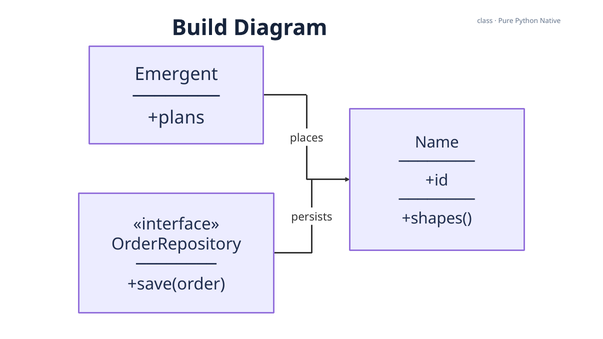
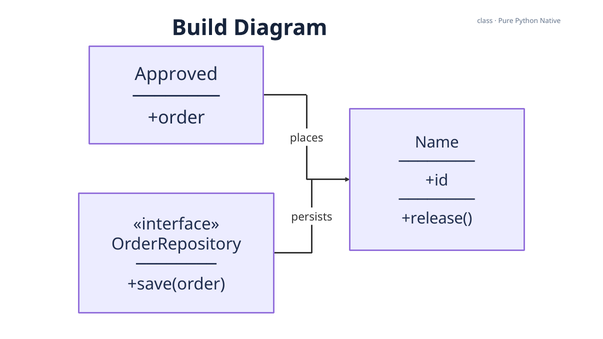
Emergent: Emergent -> Approved
+plans: +plans -> +order
+shapes(: +shapes( -> +release(
